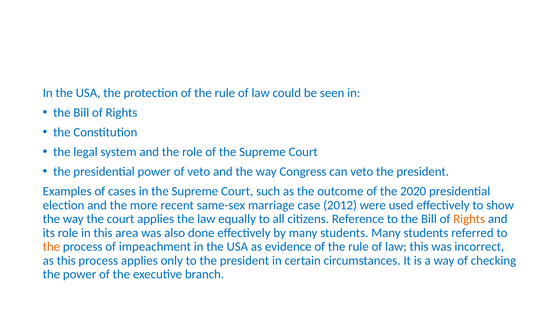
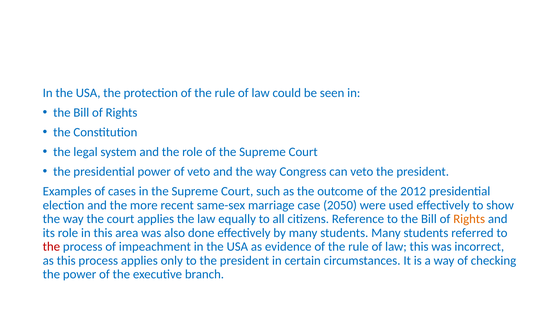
2020: 2020 -> 2012
2012: 2012 -> 2050
the at (51, 247) colour: orange -> red
